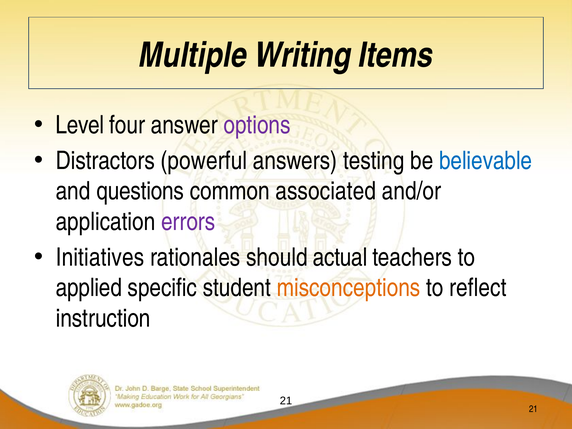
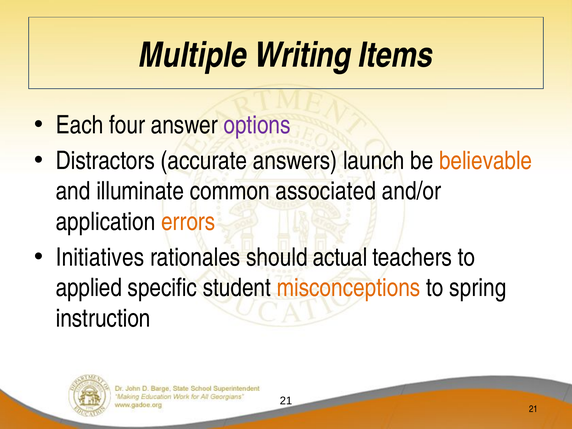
Level: Level -> Each
powerful: powerful -> accurate
testing: testing -> launch
believable colour: blue -> orange
questions: questions -> illuminate
errors colour: purple -> orange
reflect: reflect -> spring
